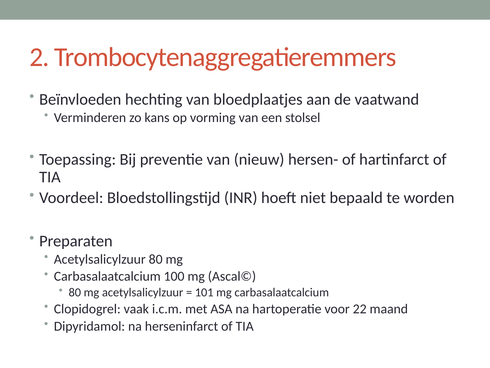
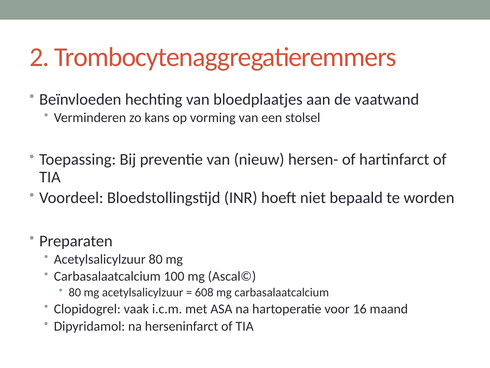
101: 101 -> 608
22: 22 -> 16
